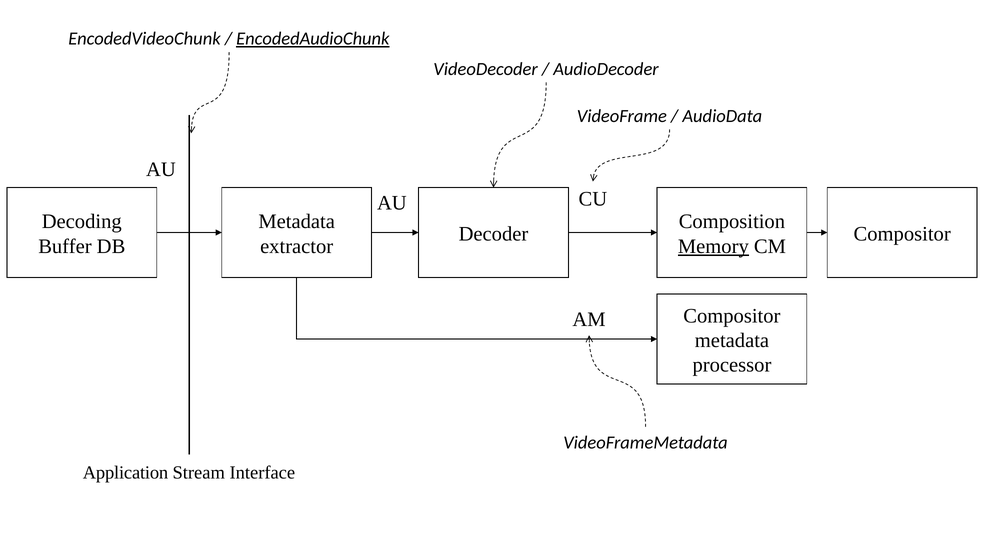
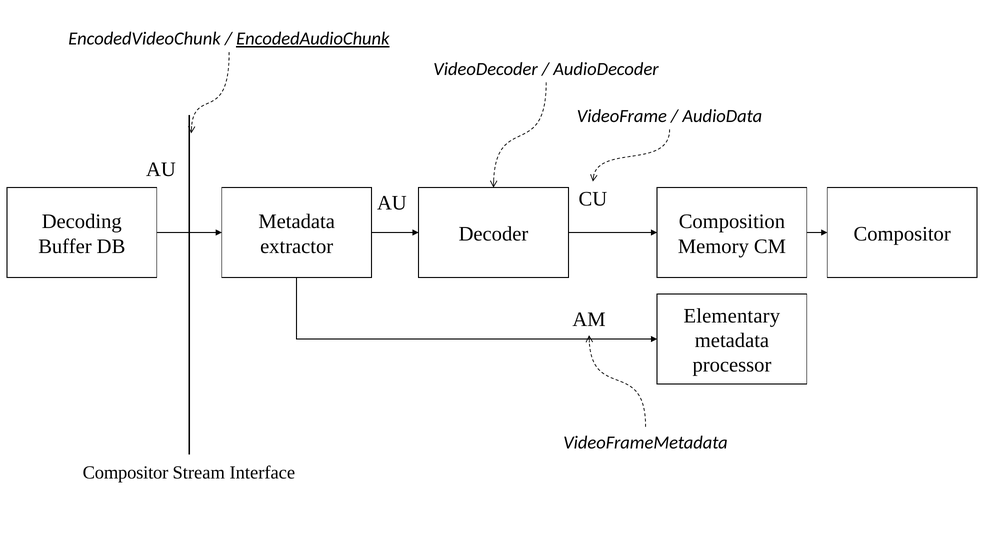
Memory underline: present -> none
AM Compositor: Compositor -> Elementary
Application at (126, 473): Application -> Compositor
